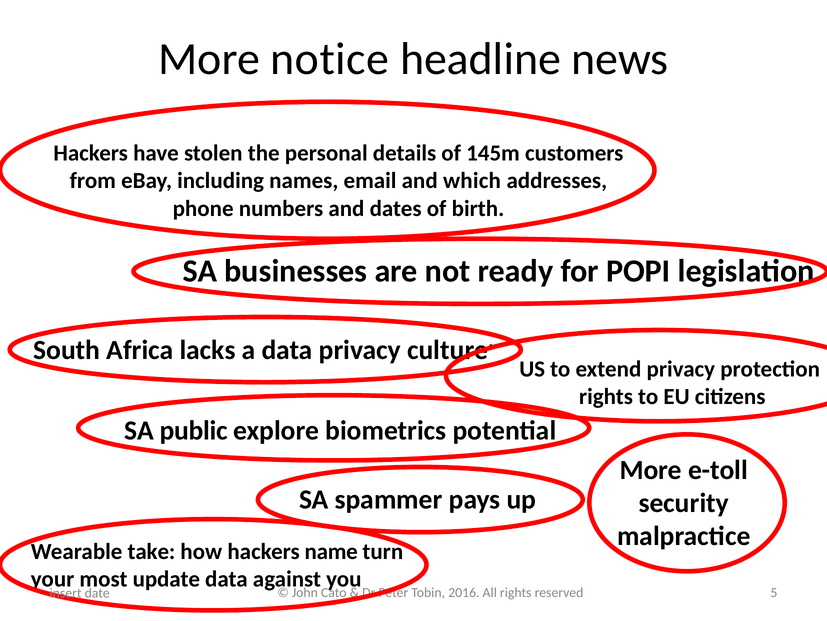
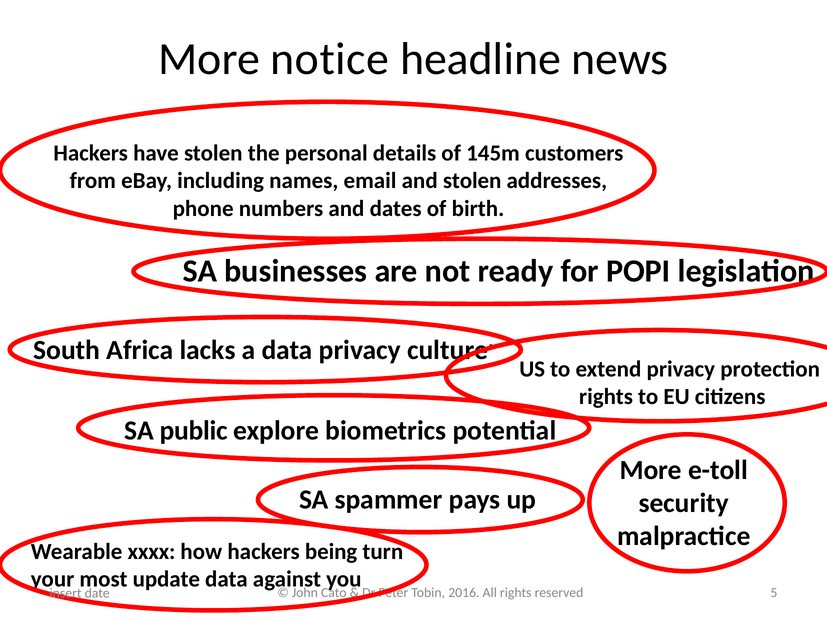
and which: which -> stolen
take: take -> xxxx
name: name -> being
